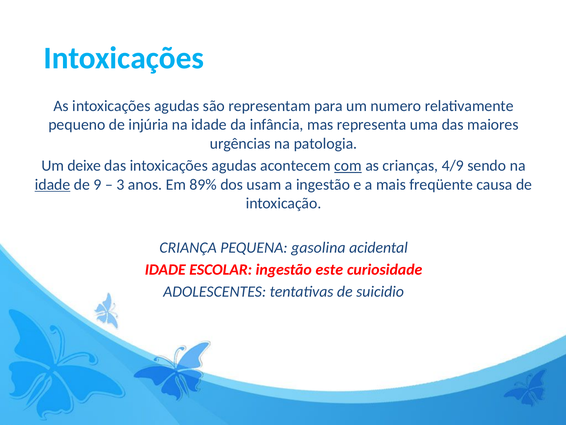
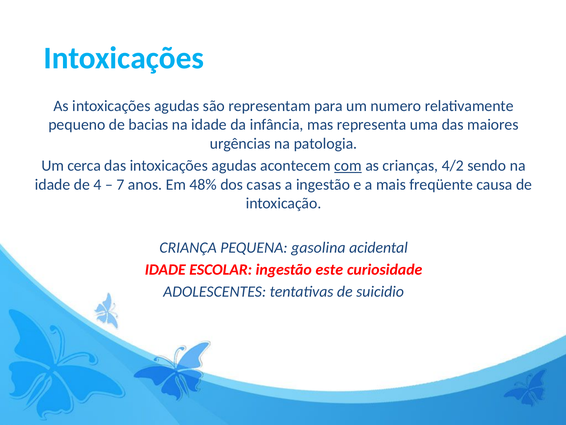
injúria: injúria -> bacias
deixe: deixe -> cerca
4/9: 4/9 -> 4/2
idade at (53, 184) underline: present -> none
9: 9 -> 4
3: 3 -> 7
89%: 89% -> 48%
usam: usam -> casas
